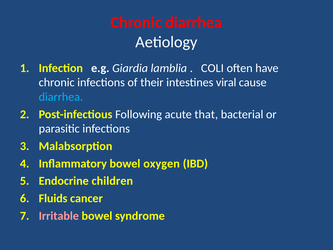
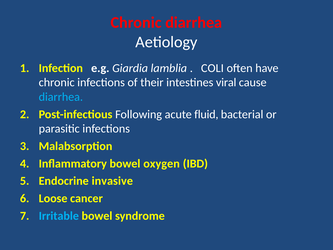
that: that -> fluid
children: children -> invasive
Fluids: Fluids -> Loose
Irritable colour: pink -> light blue
